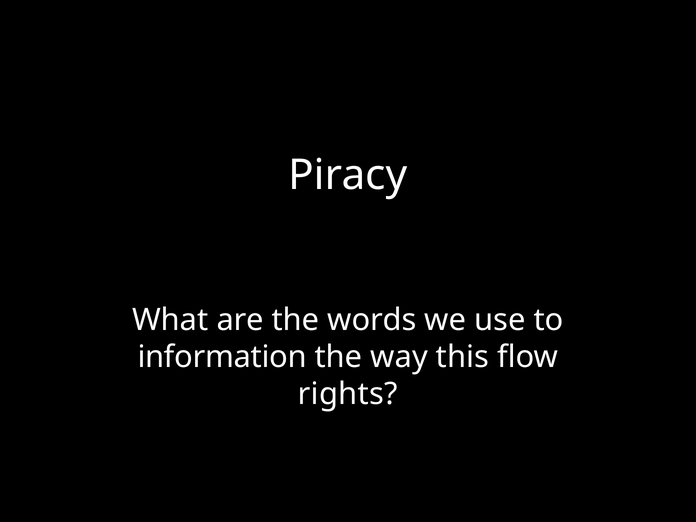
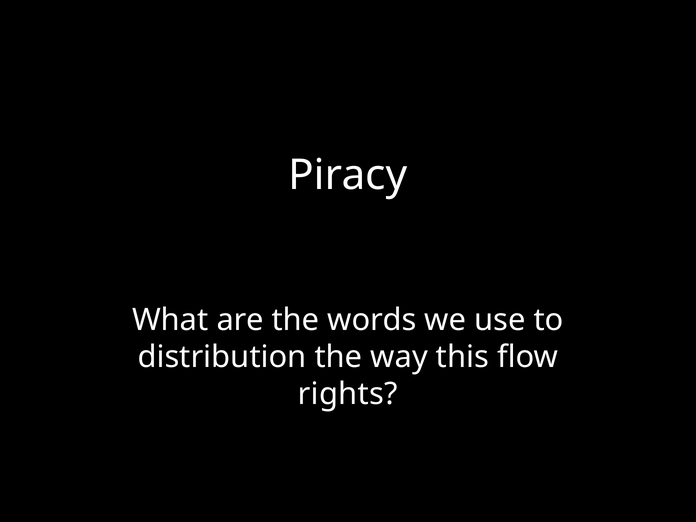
information: information -> distribution
